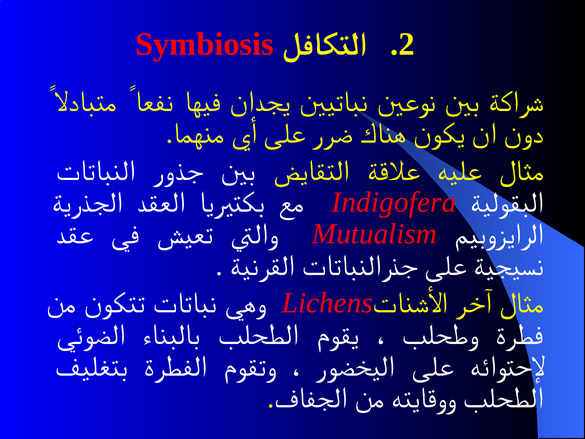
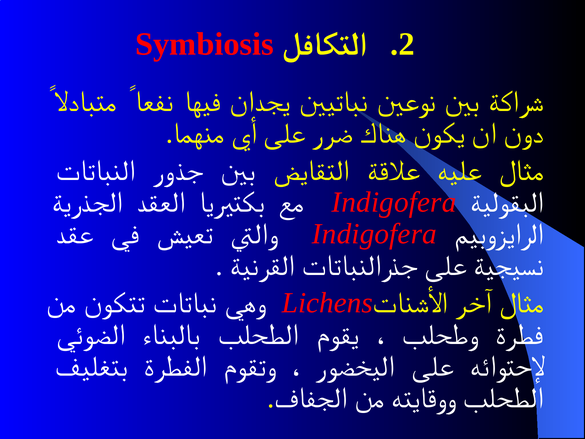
Mutualism at (374, 234): Mutualism -> Indigofera
